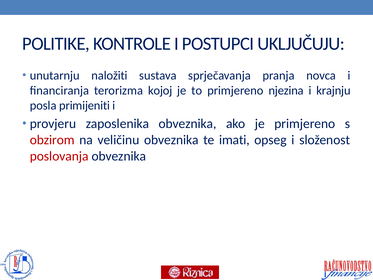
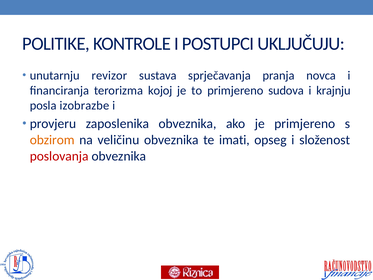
naložiti: naložiti -> revizor
njezina: njezina -> sudova
primijeniti: primijeniti -> izobrazbe
obzirom colour: red -> orange
